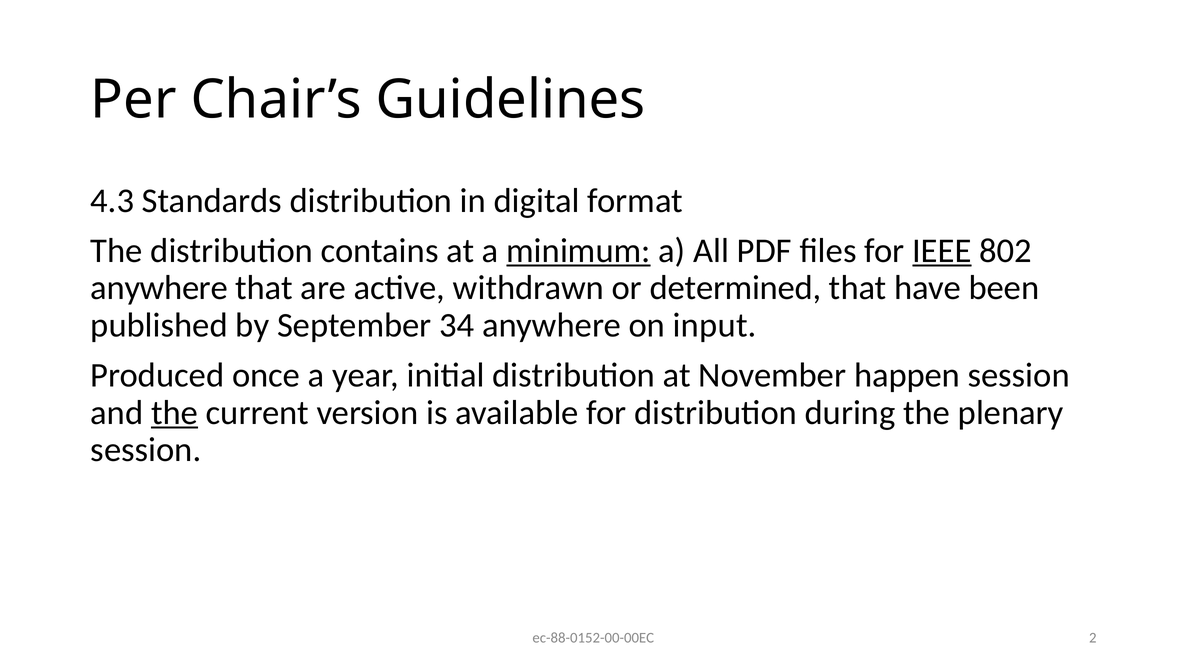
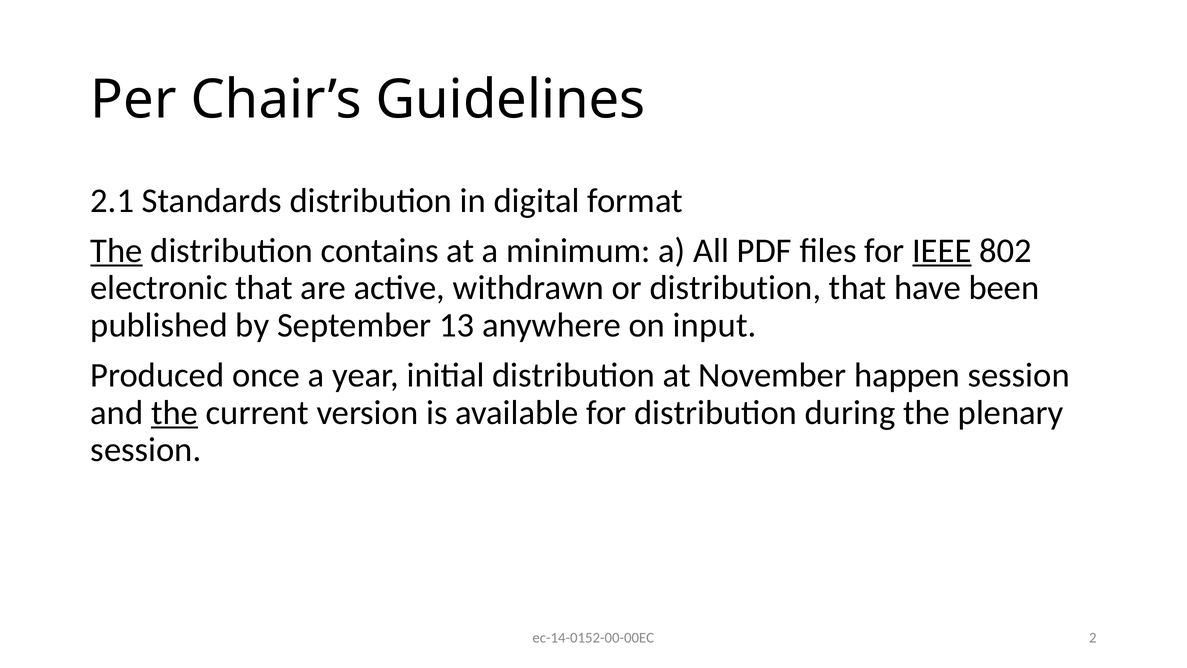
4.3: 4.3 -> 2.1
The at (117, 250) underline: none -> present
minimum underline: present -> none
anywhere at (159, 288): anywhere -> electronic
or determined: determined -> distribution
34: 34 -> 13
ec-88-0152-00-00EC: ec-88-0152-00-00EC -> ec-14-0152-00-00EC
